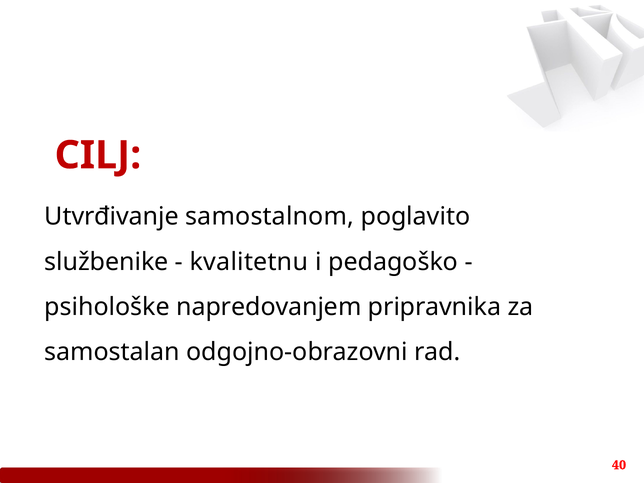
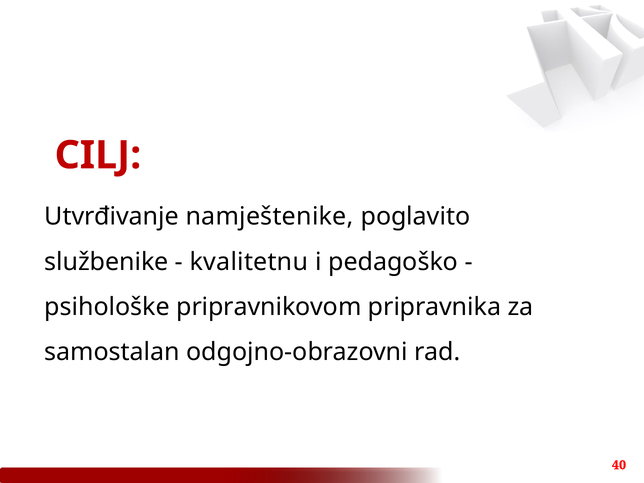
samostalnom: samostalnom -> namještenike
napredovanjem: napredovanjem -> pripravnikovom
